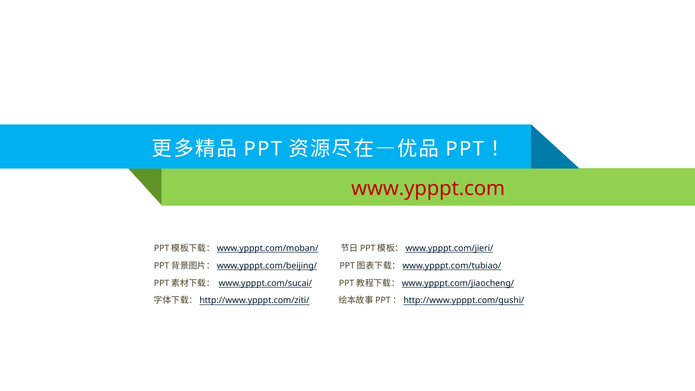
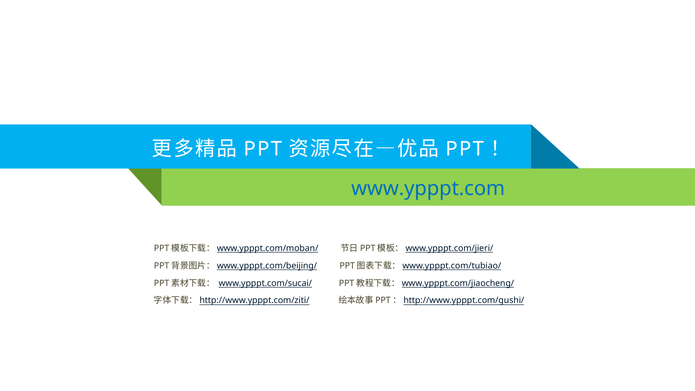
www.ypppt.com colour: red -> blue
